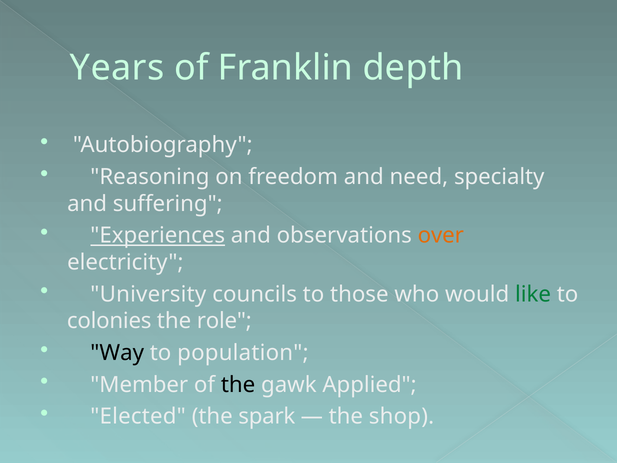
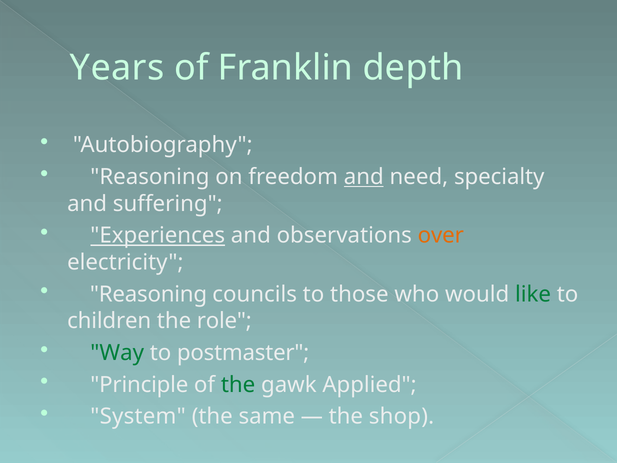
and at (364, 177) underline: none -> present
University at (148, 294): University -> Reasoning
colonies: colonies -> children
Way colour: black -> green
population: population -> postmaster
Member: Member -> Principle
the at (238, 385) colour: black -> green
Elected: Elected -> System
spark: spark -> same
